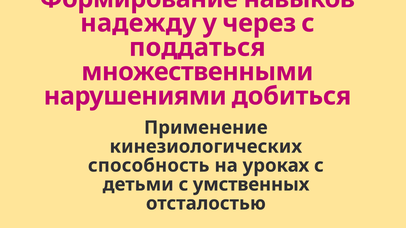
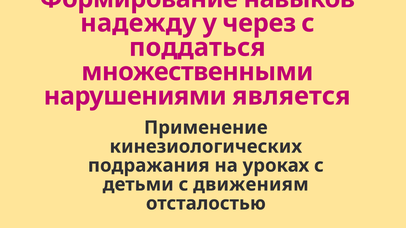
добиться: добиться -> является
способность: способность -> подражания
умственных: умственных -> движениям
